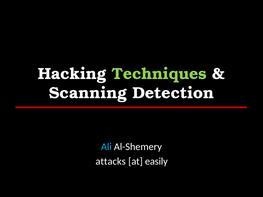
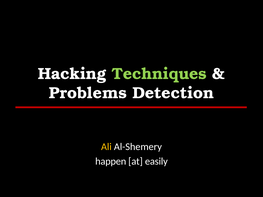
Scanning: Scanning -> Problems
Ali colour: light blue -> yellow
attacks: attacks -> happen
